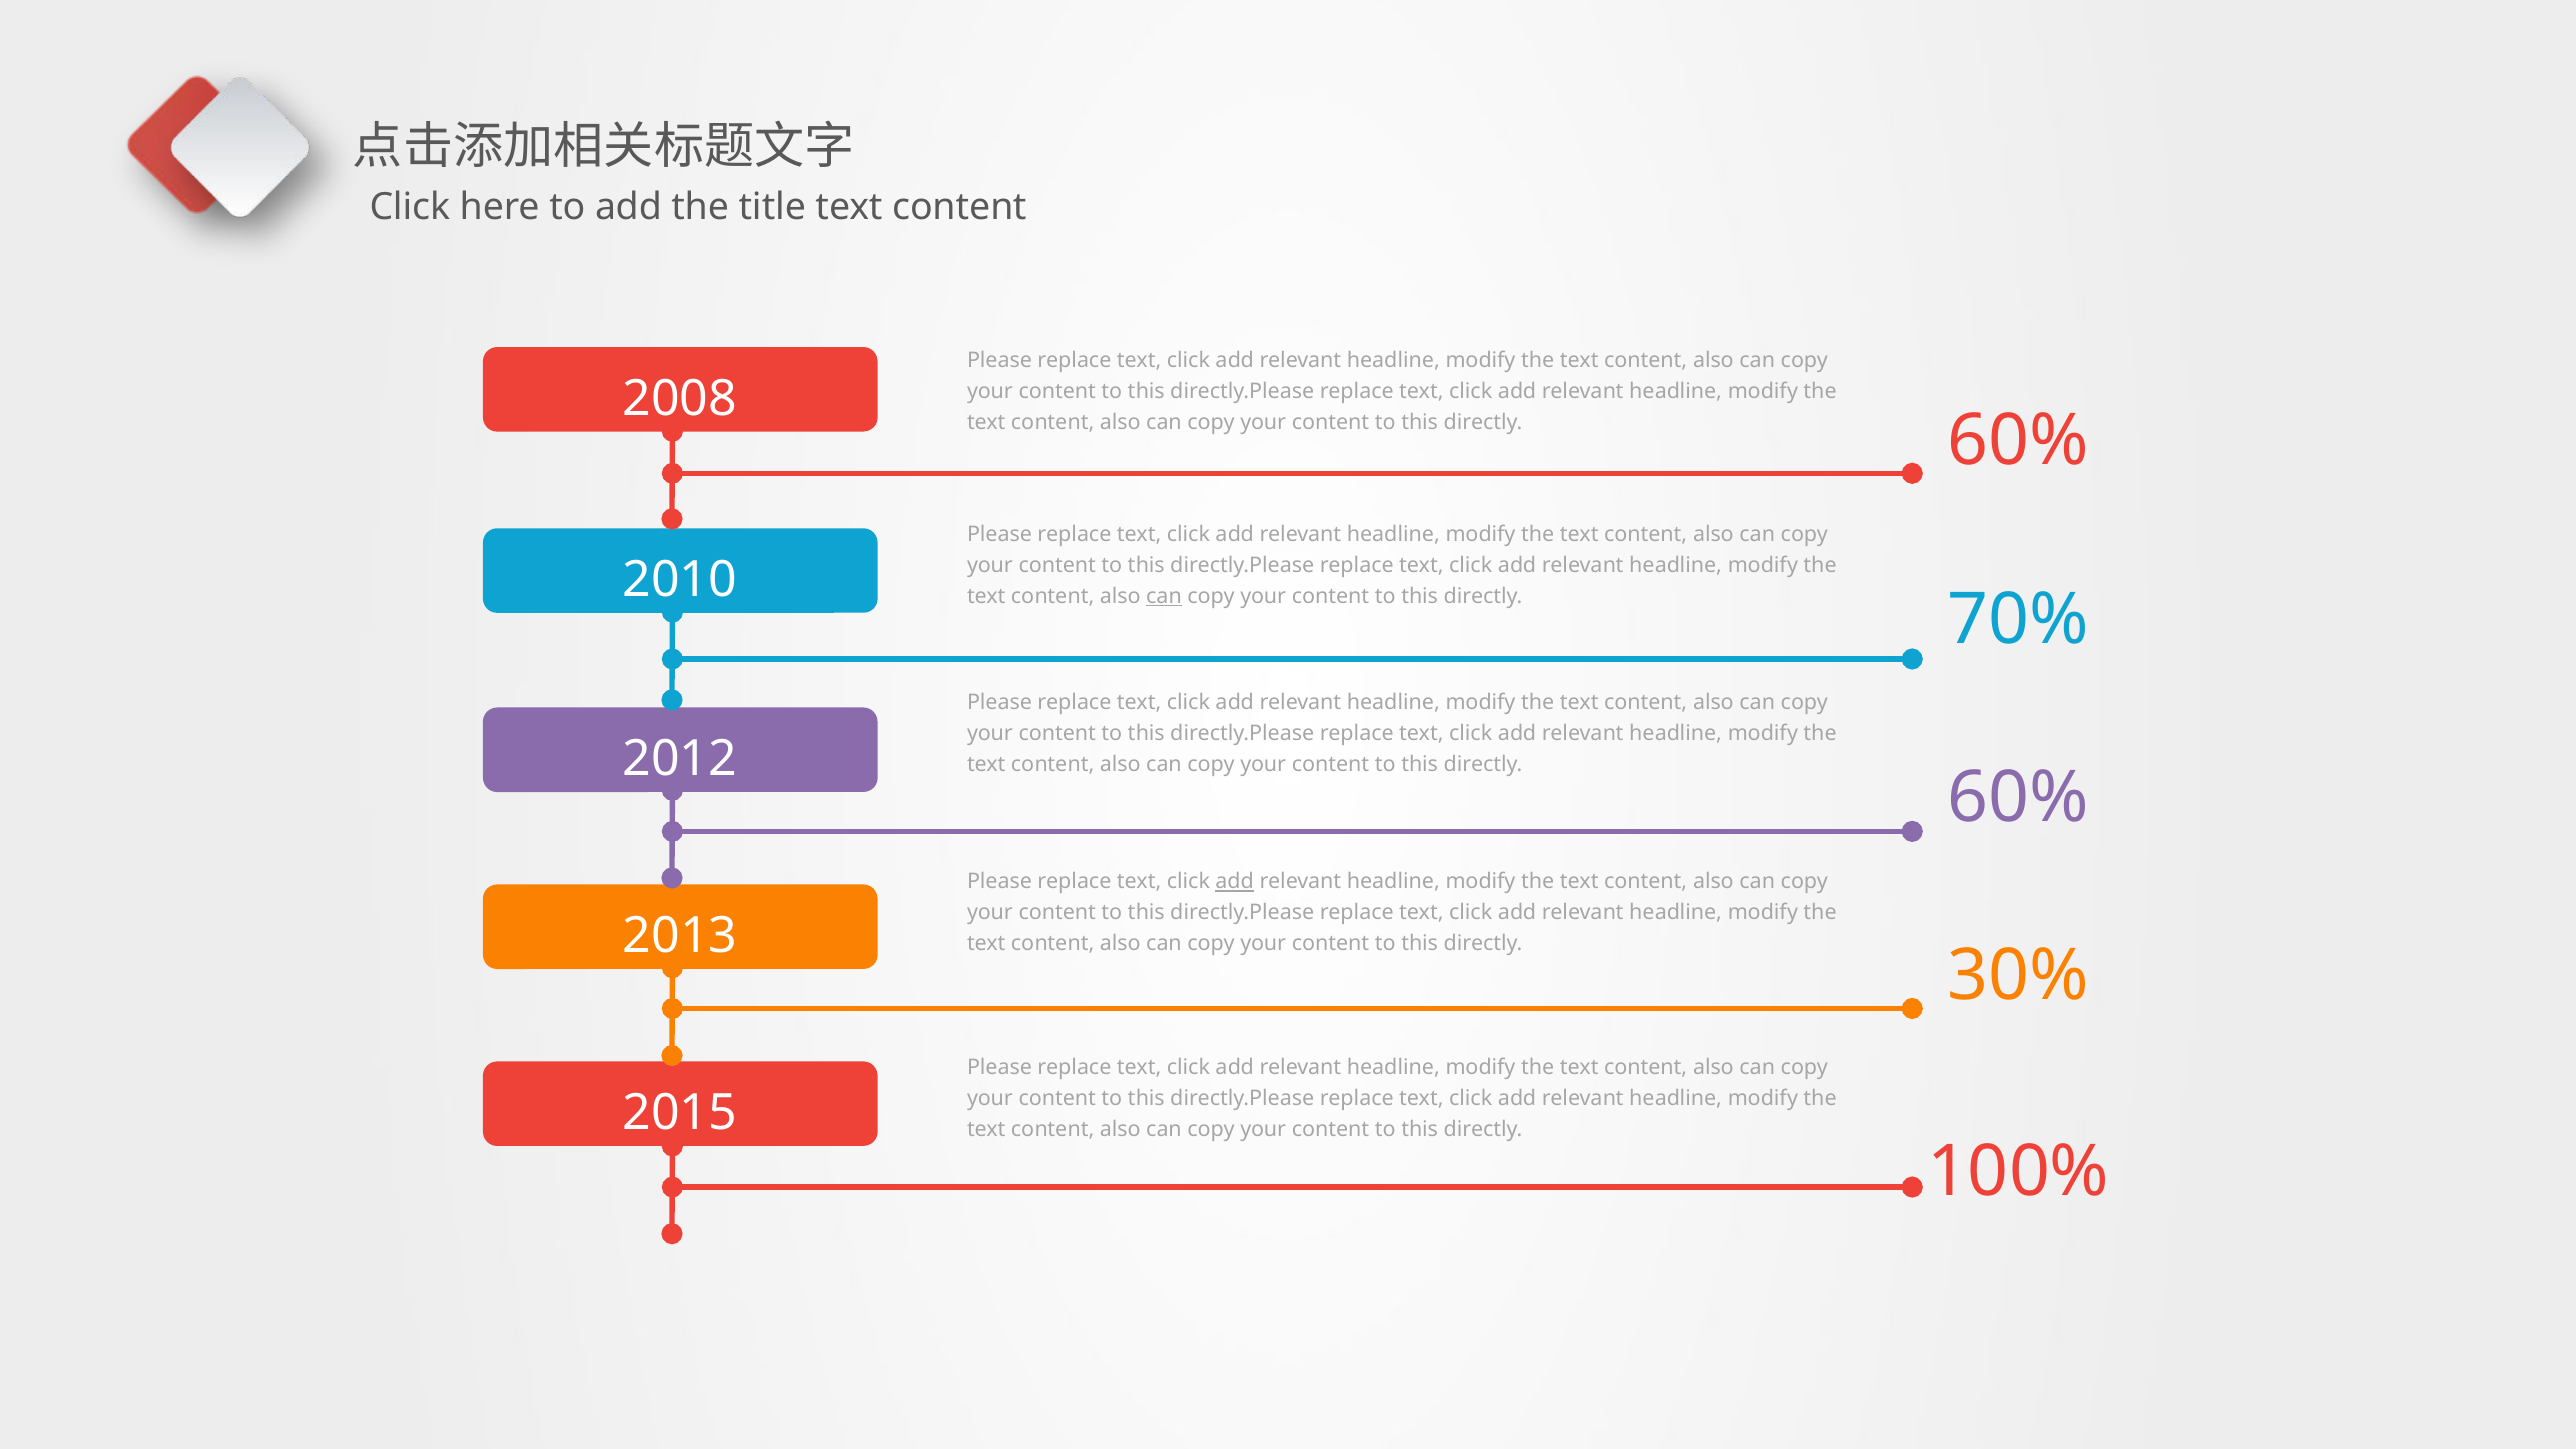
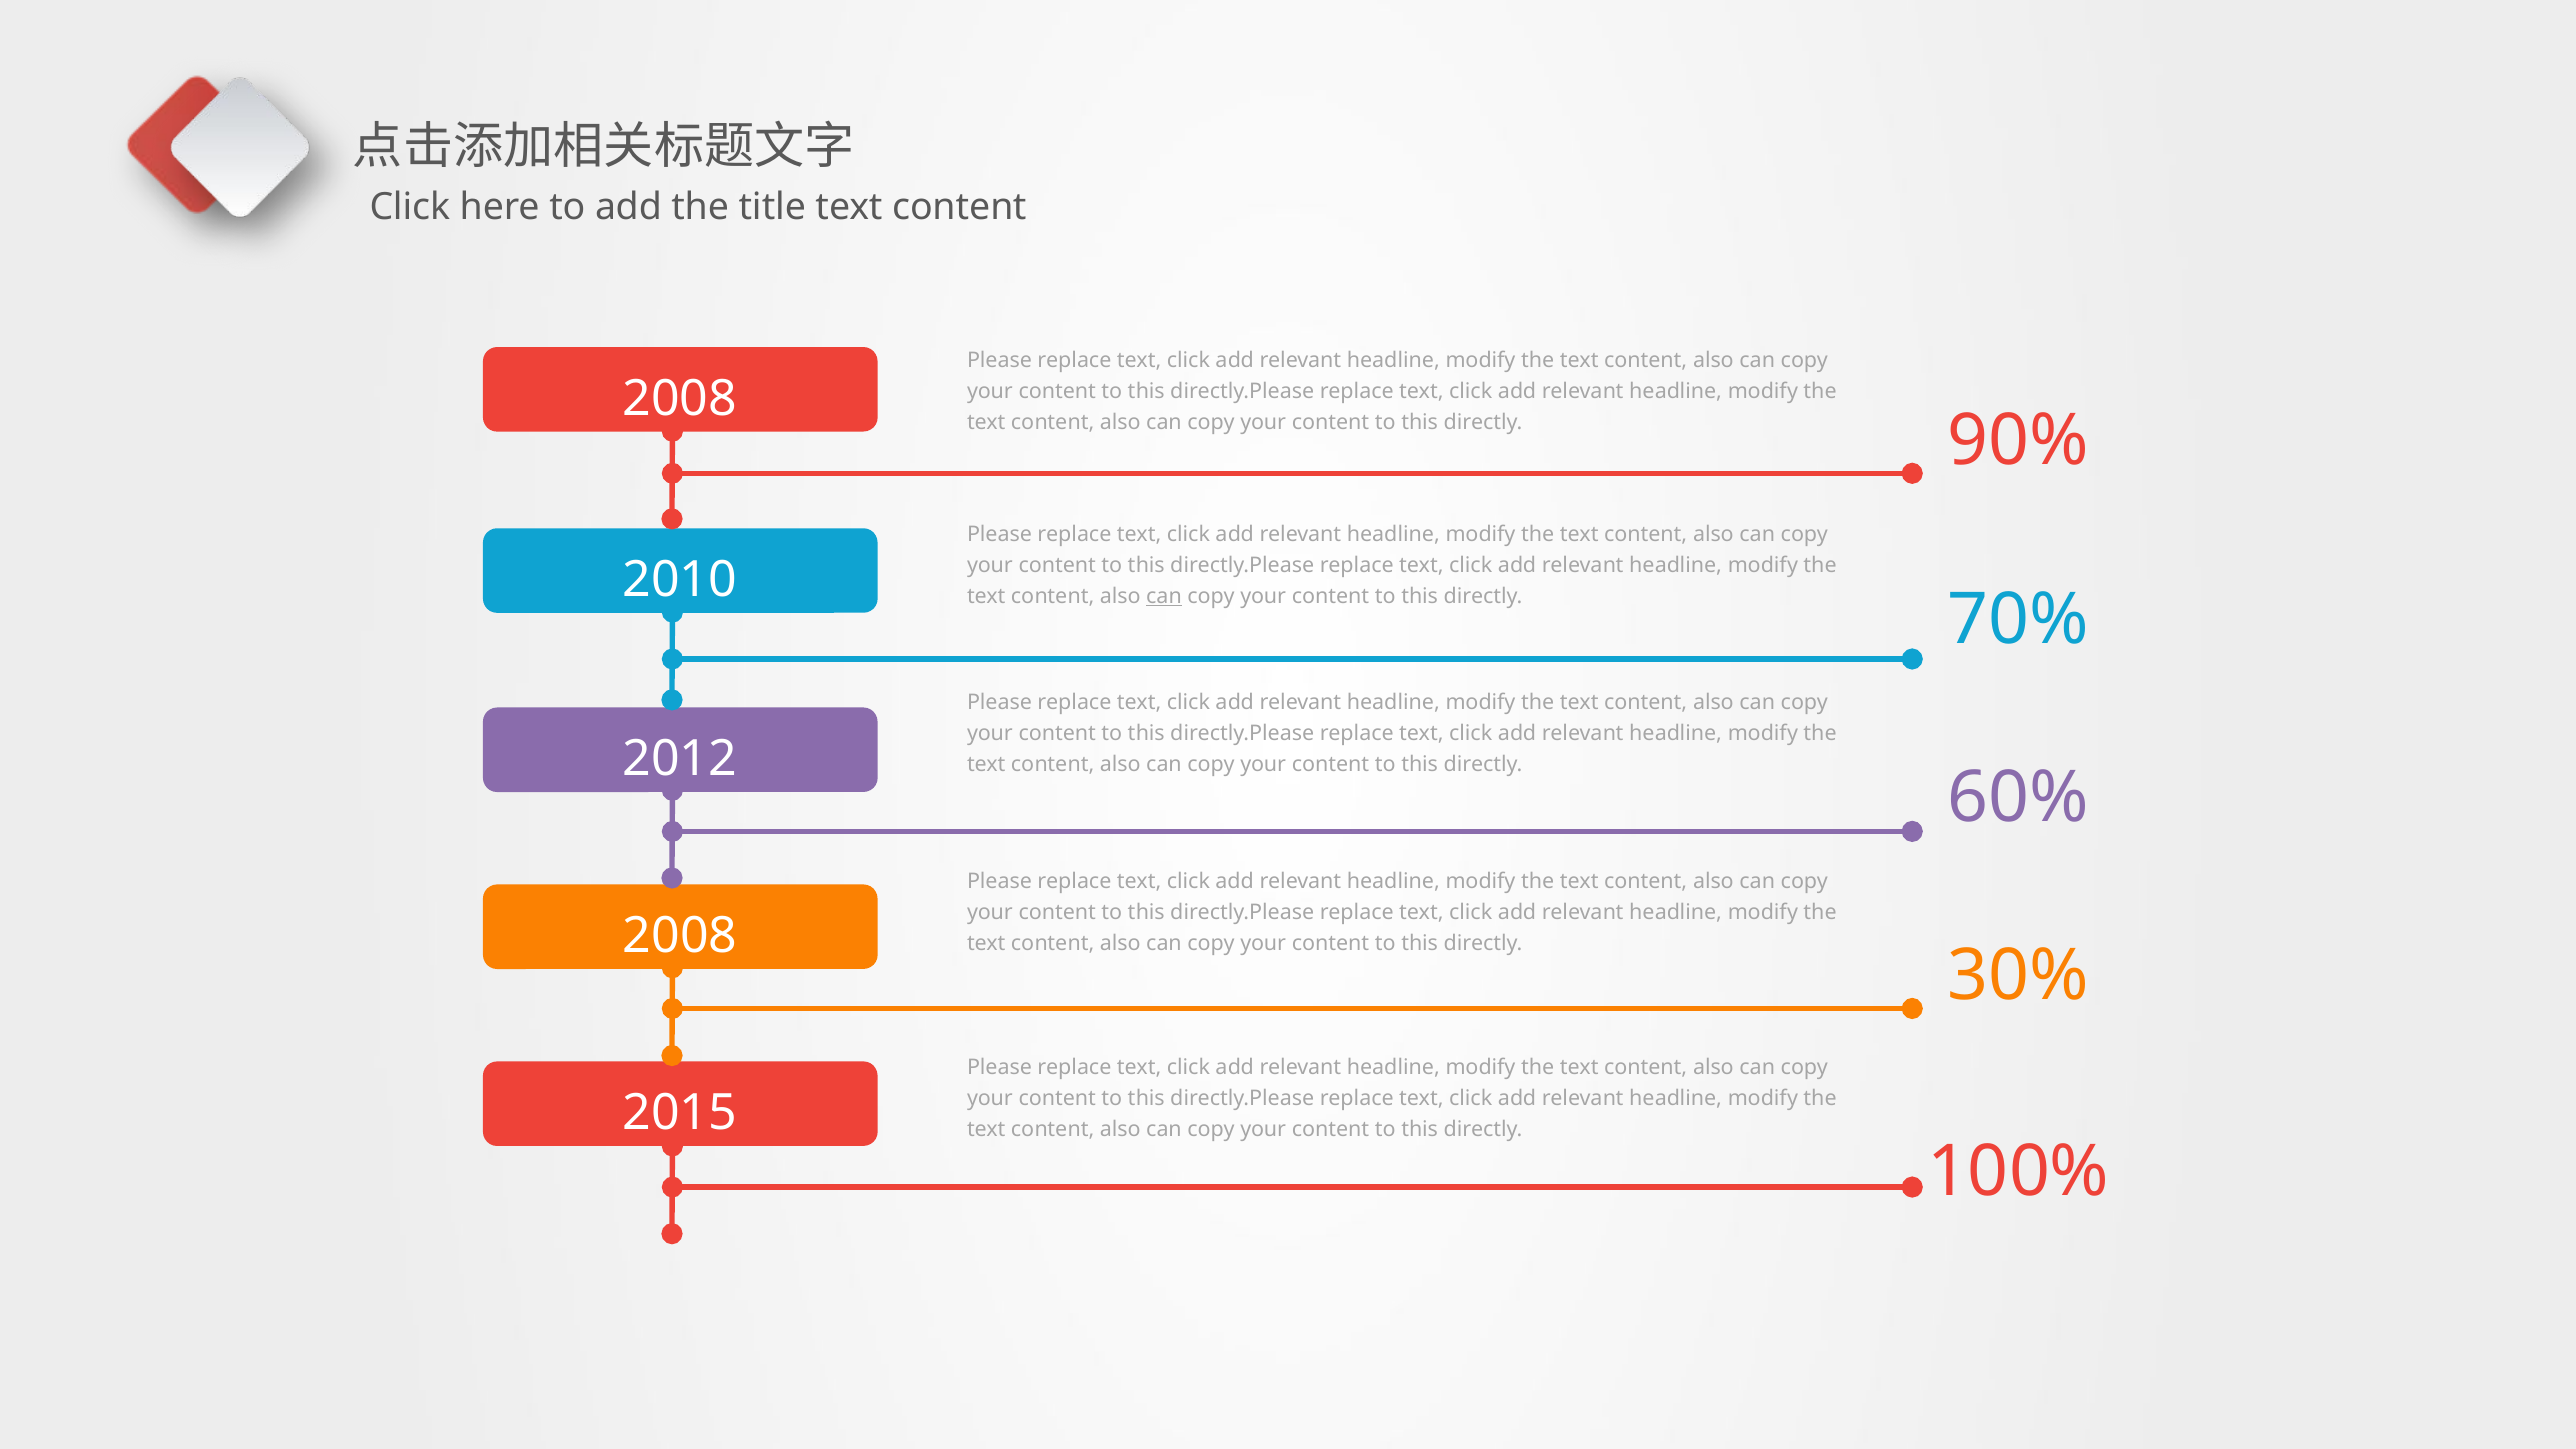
60% at (2018, 441): 60% -> 90%
add at (1235, 882) underline: present -> none
2013 at (680, 936): 2013 -> 2008
